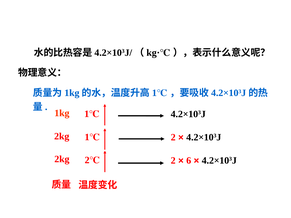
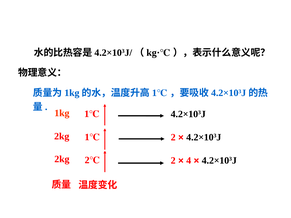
6: 6 -> 4
